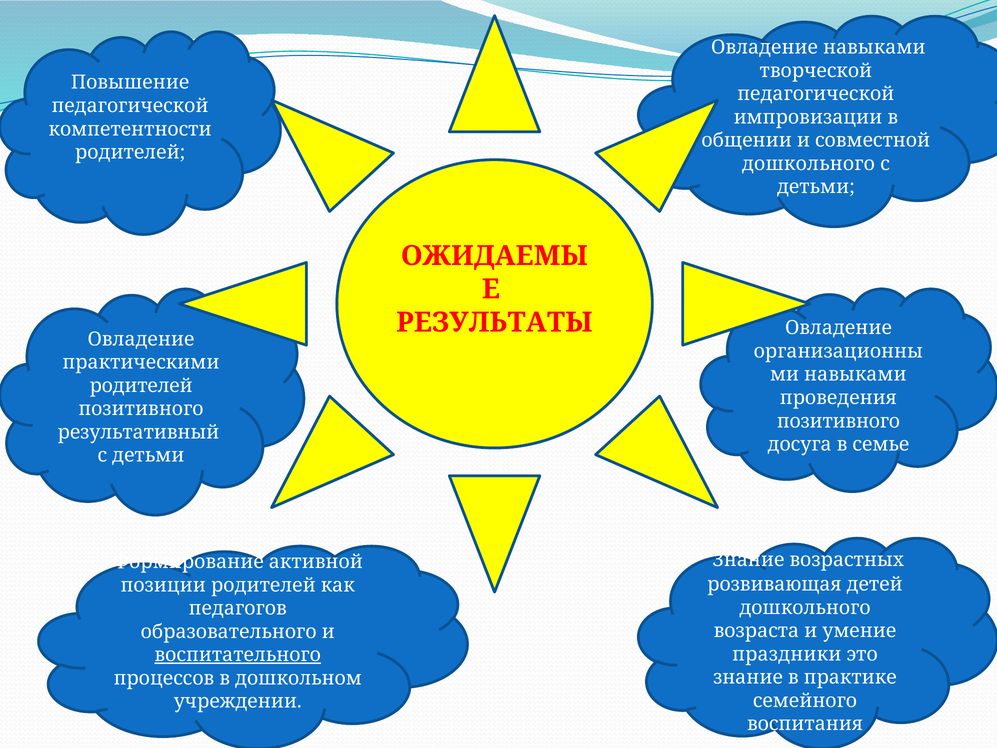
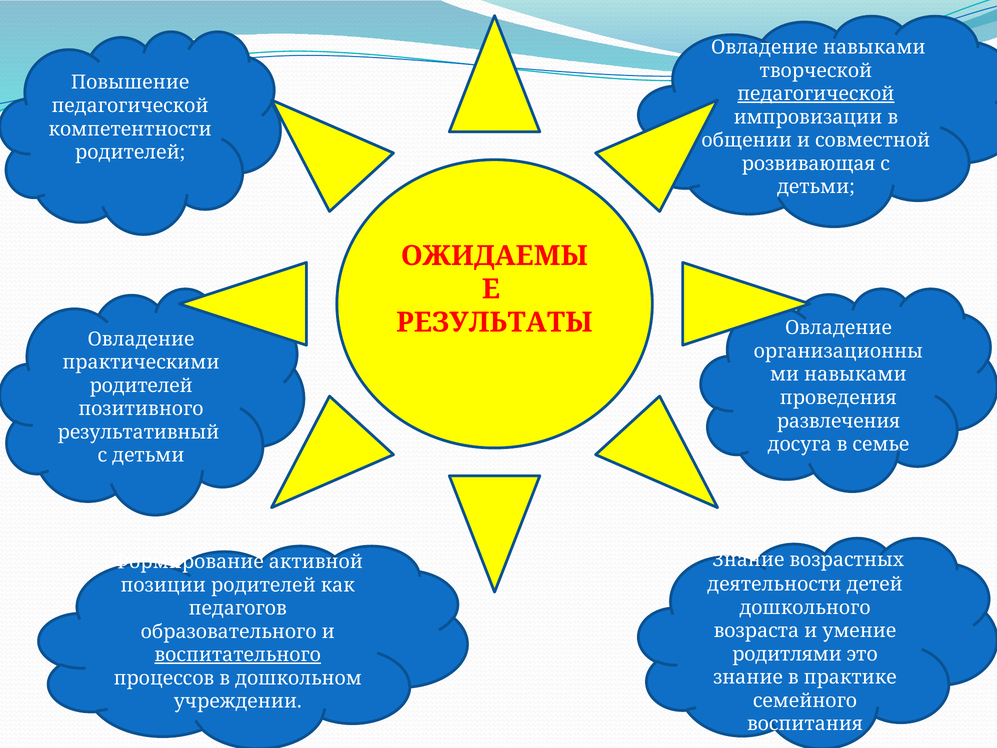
педагогической at (816, 94) underline: none -> present
дошкольного at (808, 164): дошкольного -> розвивающая
позитивного at (839, 421): позитивного -> развлечения
розвивающая: розвивающая -> деятельности
праздники: праздники -> родитлями
